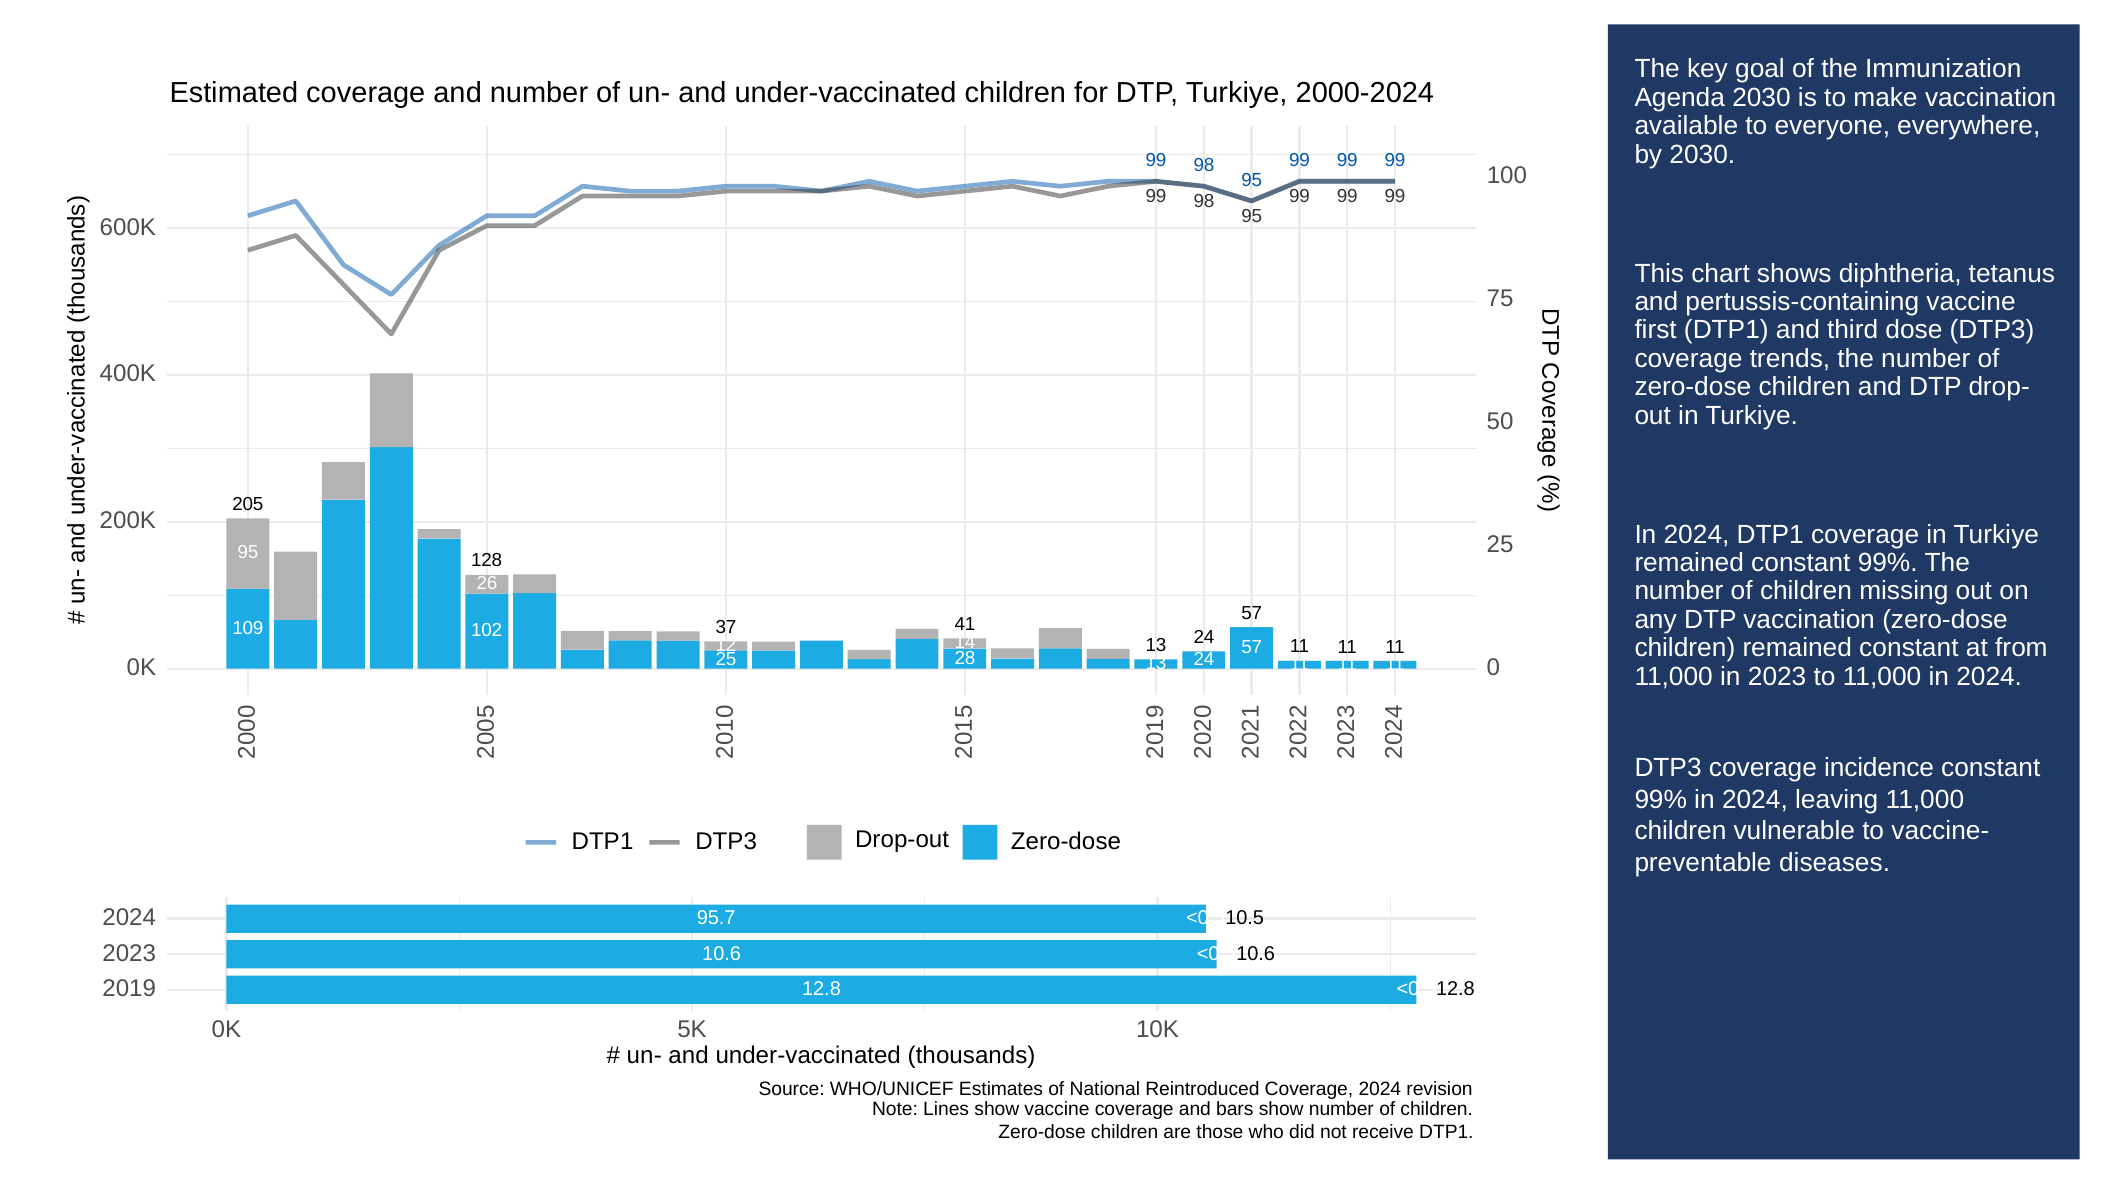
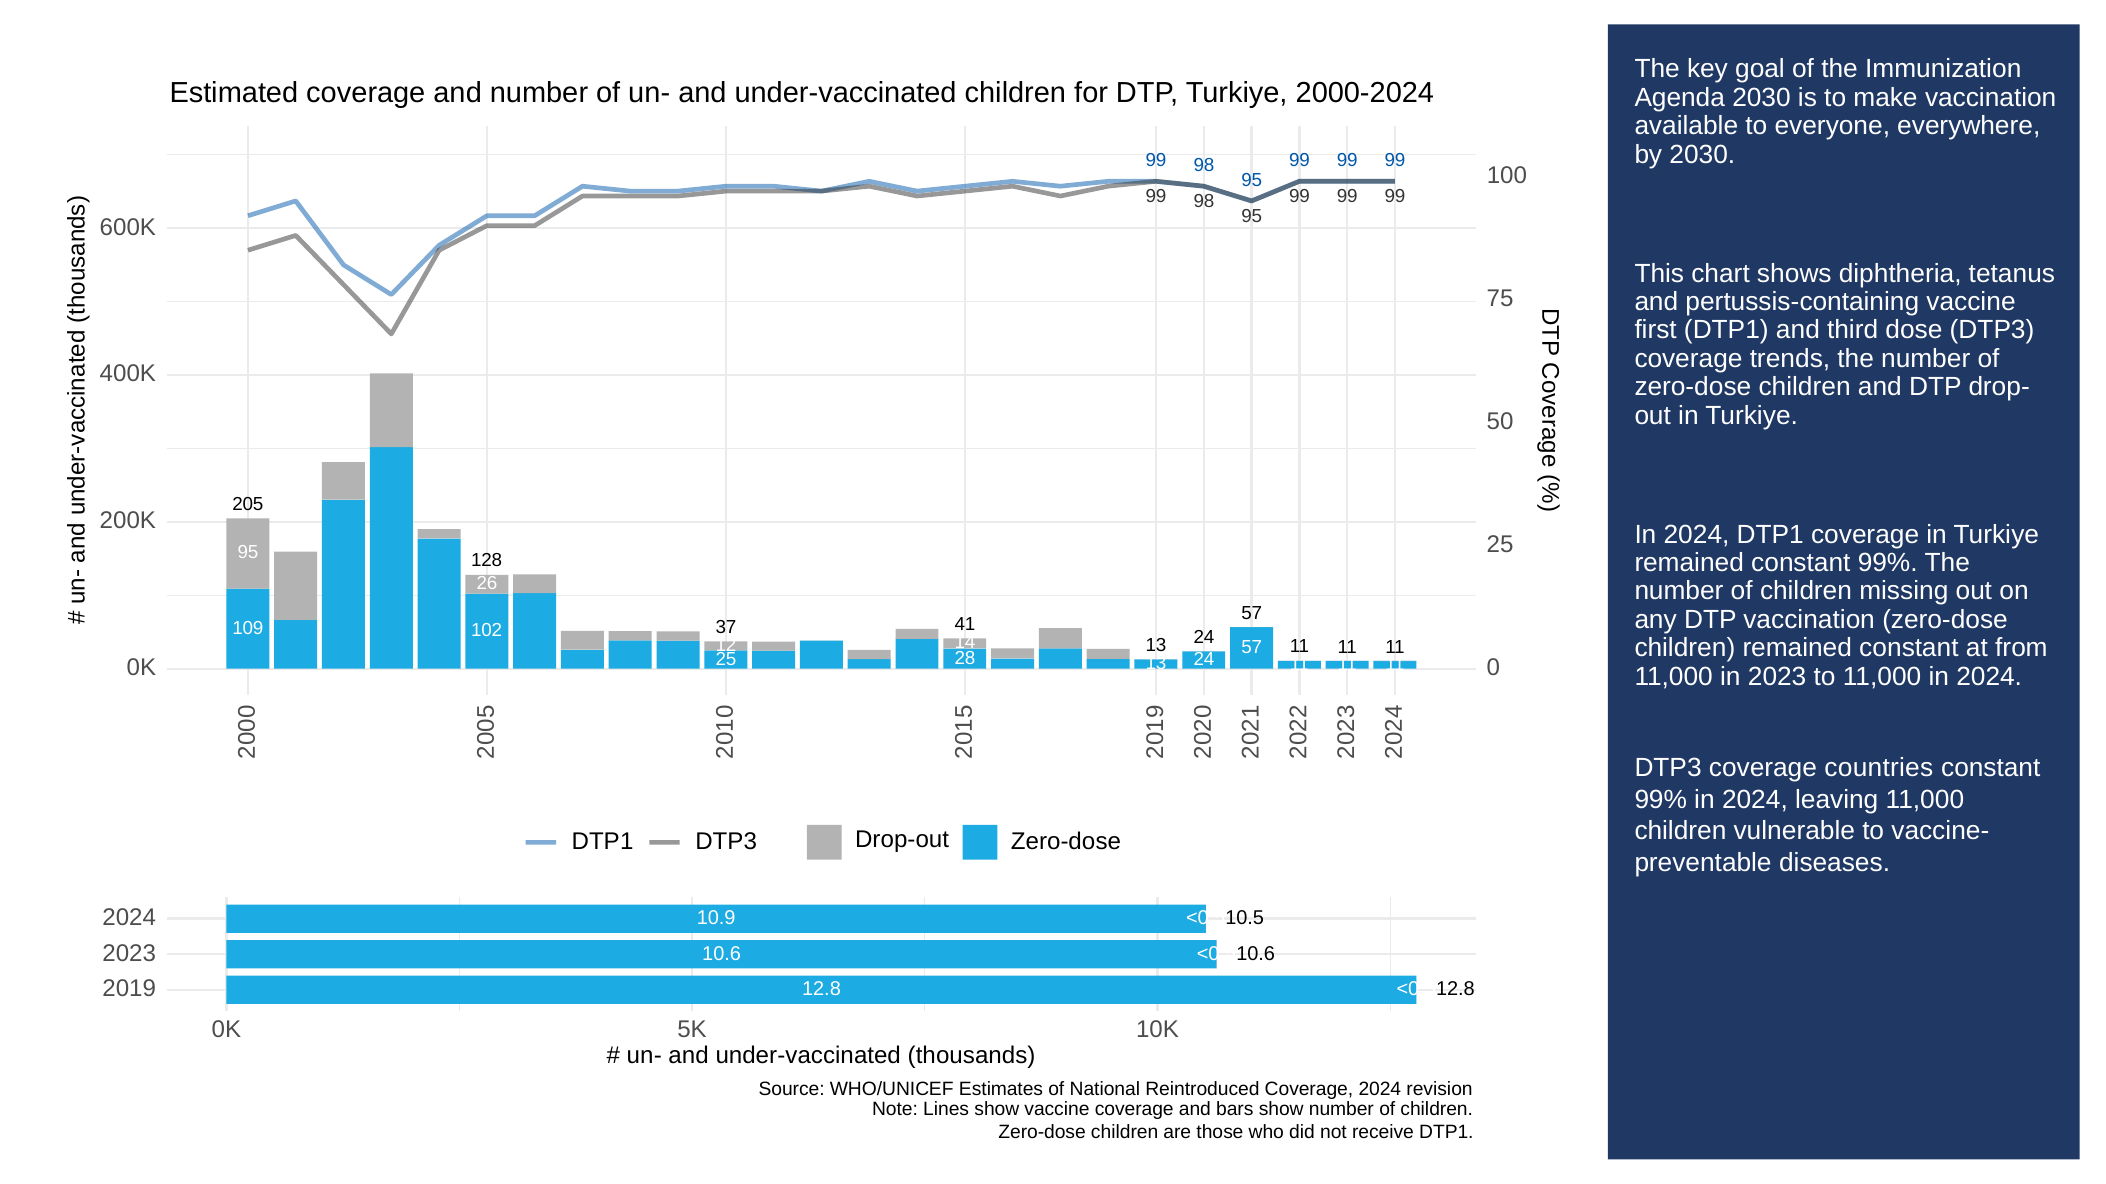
incidence: incidence -> countries
95.7: 95.7 -> 10.9
